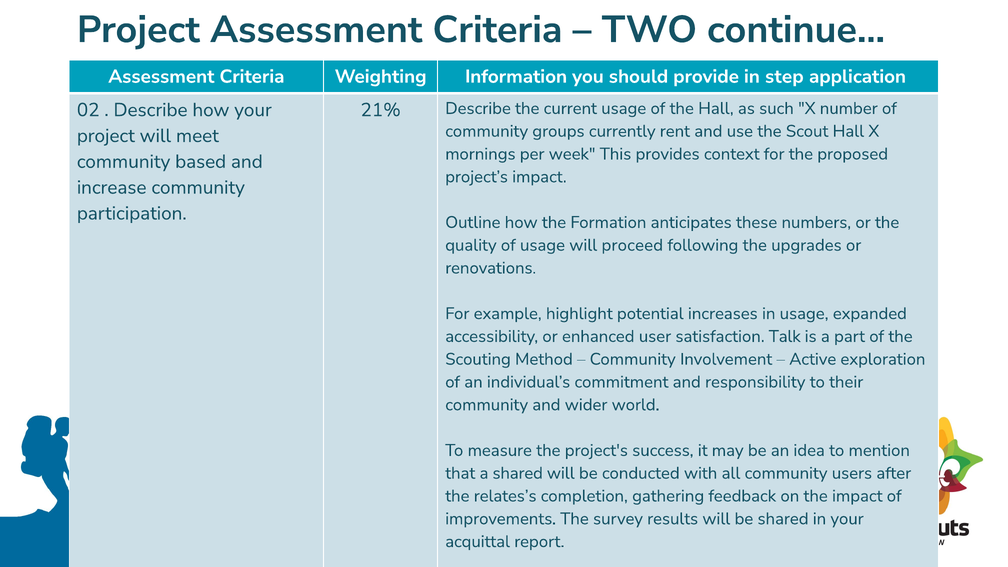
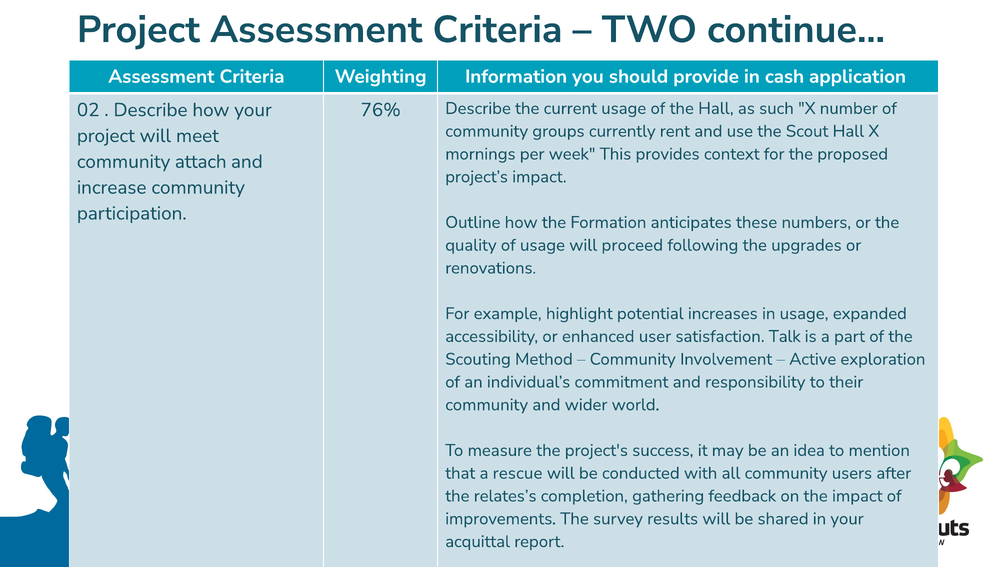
step: step -> cash
21%: 21% -> 76%
based: based -> attach
a shared: shared -> rescue
